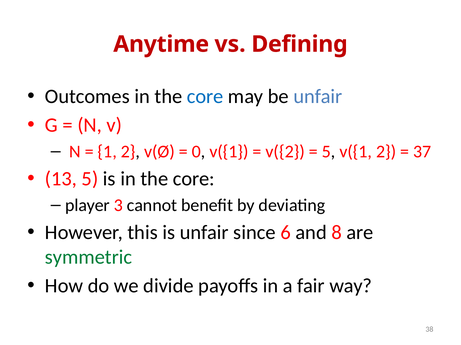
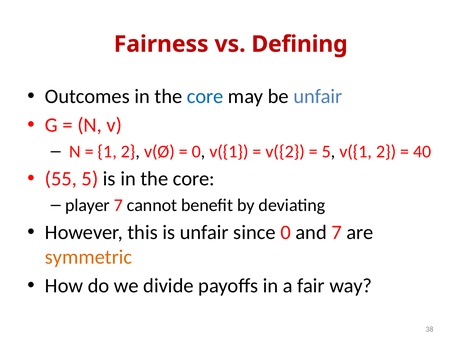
Anytime: Anytime -> Fairness
37: 37 -> 40
13: 13 -> 55
player 3: 3 -> 7
since 6: 6 -> 0
and 8: 8 -> 7
symmetric colour: green -> orange
